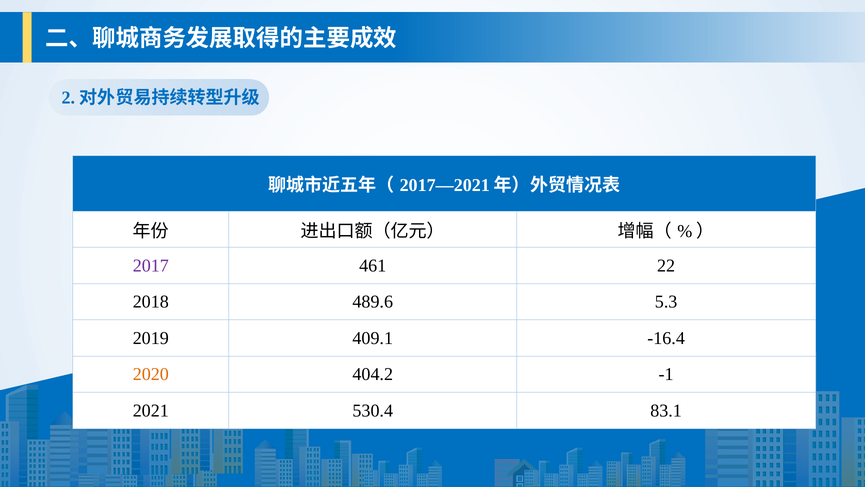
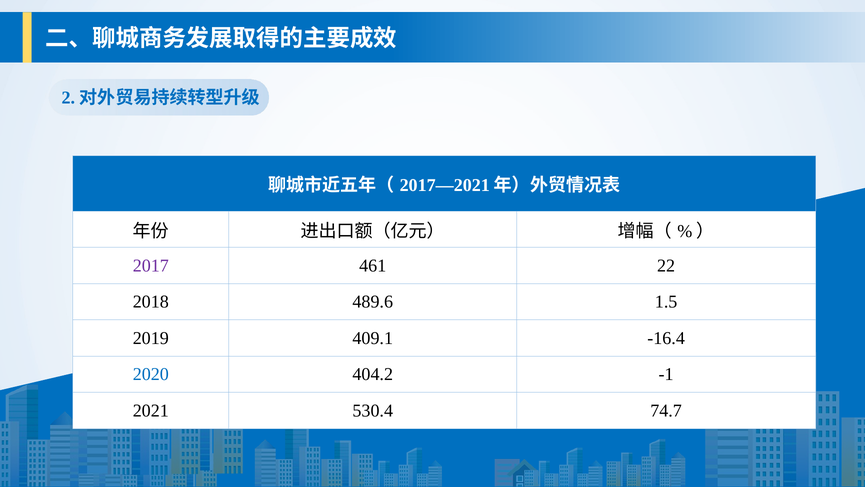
5.3: 5.3 -> 1.5
2020 colour: orange -> blue
83.1: 83.1 -> 74.7
